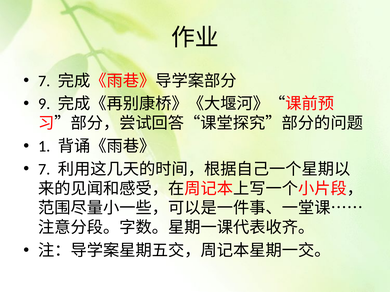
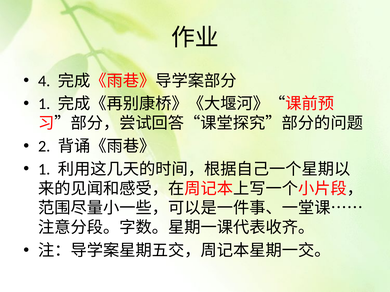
7 at (44, 81): 7 -> 4
9 at (44, 104): 9 -> 1
1: 1 -> 2
7 at (44, 169): 7 -> 1
